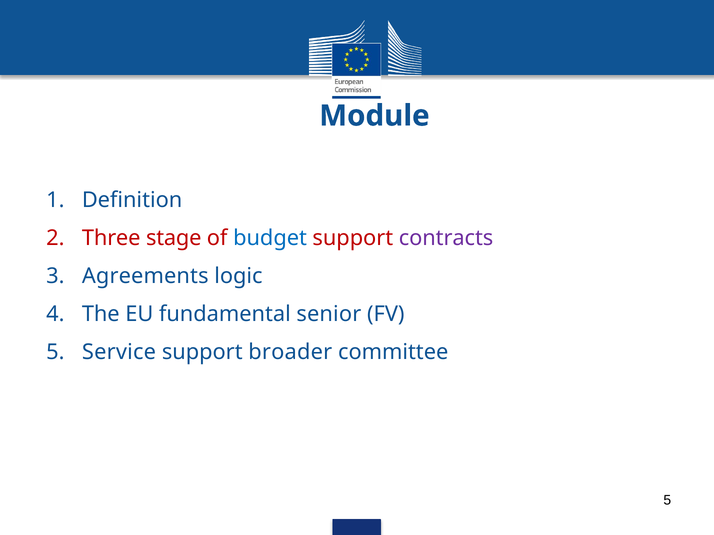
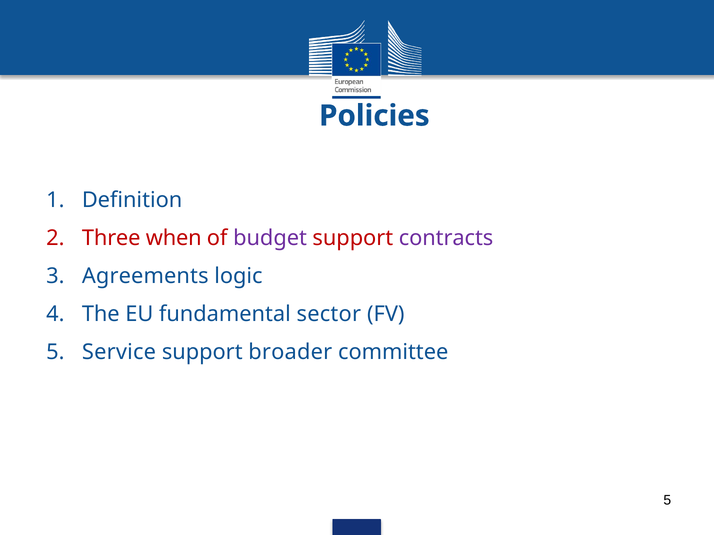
Module: Module -> Policies
stage: stage -> when
budget colour: blue -> purple
senior: senior -> sector
